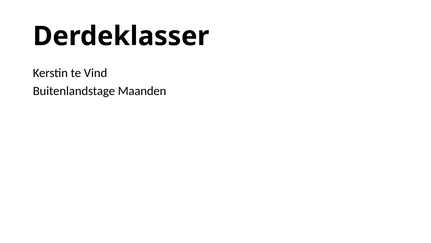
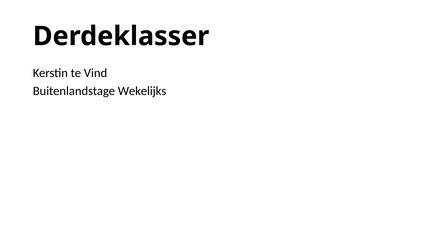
Maanden: Maanden -> Wekelijks
